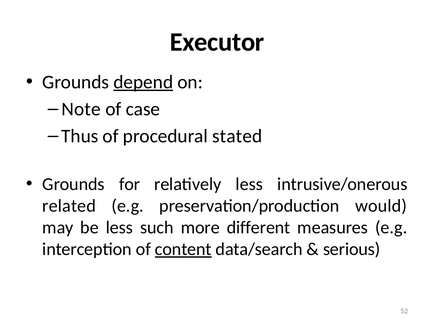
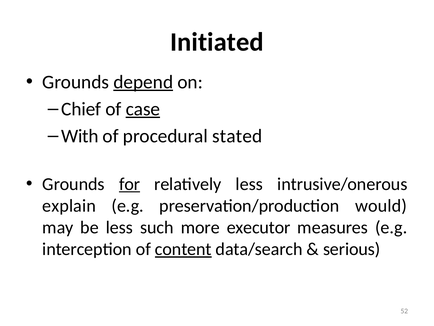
Executor: Executor -> Initiated
Note: Note -> Chief
case underline: none -> present
Thus: Thus -> With
for underline: none -> present
related: related -> explain
different: different -> executor
